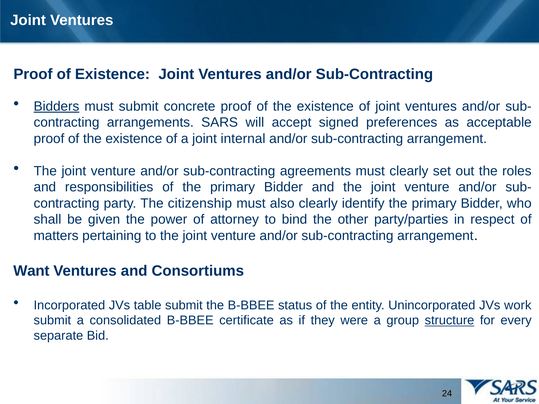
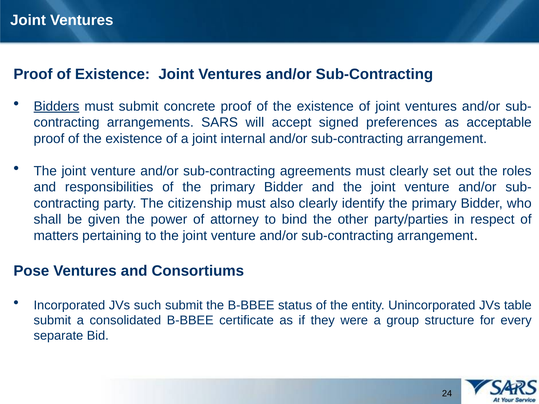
Want: Want -> Pose
table: table -> such
work: work -> table
structure underline: present -> none
